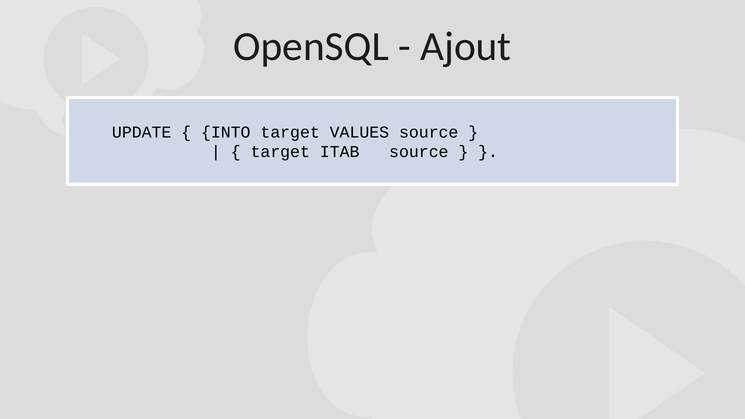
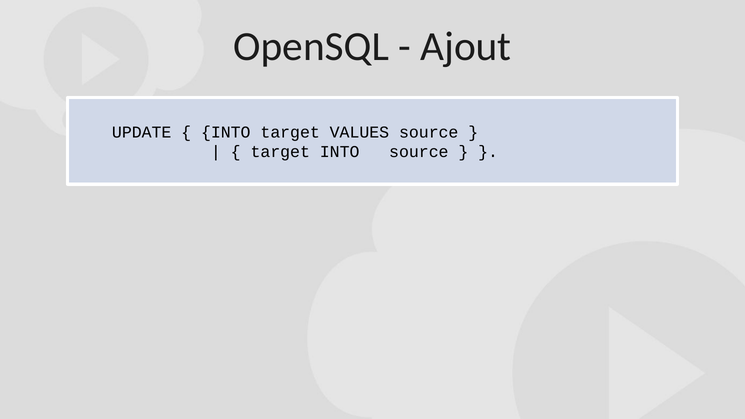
target ITAB: ITAB -> INTO
